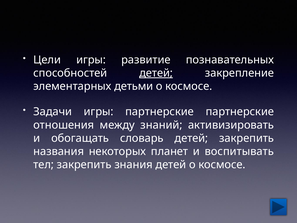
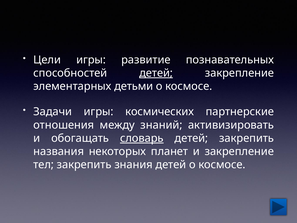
игры партнерские: партнерские -> космических
словарь underline: none -> present
и воспитывать: воспитывать -> закрепление
